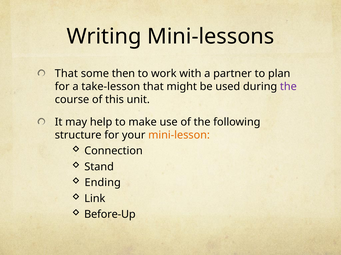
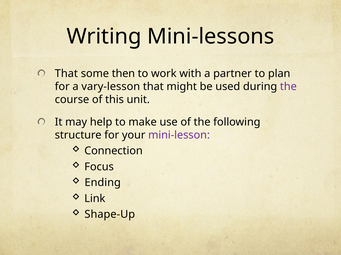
take-lesson: take-lesson -> vary-lesson
mini-lesson colour: orange -> purple
Stand: Stand -> Focus
Before-Up: Before-Up -> Shape-Up
